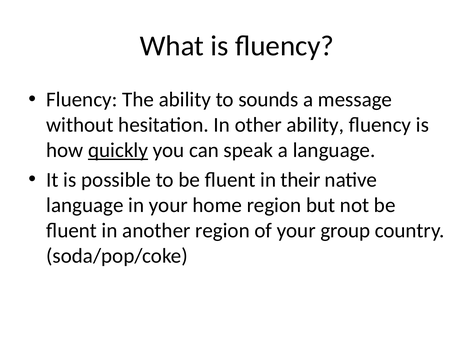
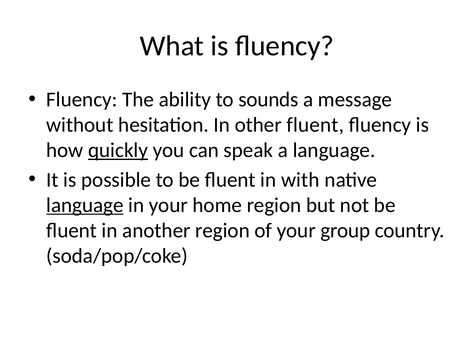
other ability: ability -> fluent
their: their -> with
language at (85, 205) underline: none -> present
